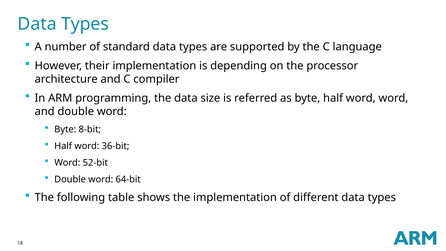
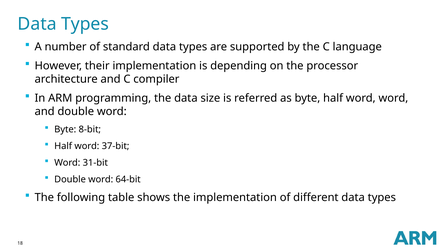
36-bit: 36-bit -> 37-bit
52-bit: 52-bit -> 31-bit
